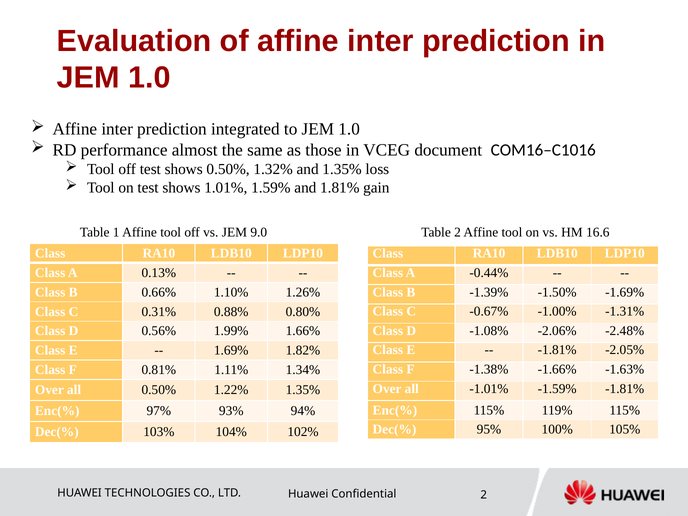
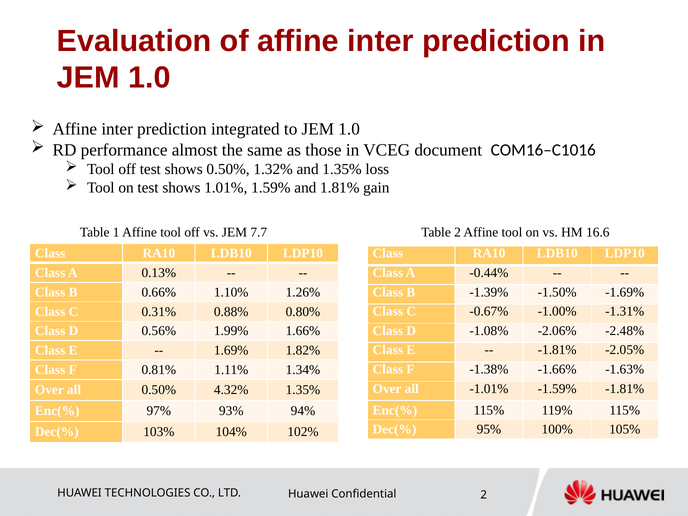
9.0: 9.0 -> 7.7
1.22%: 1.22% -> 4.32%
